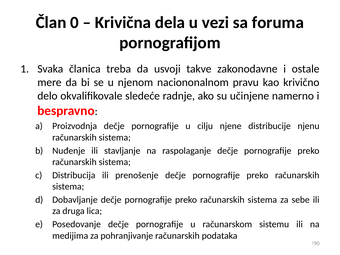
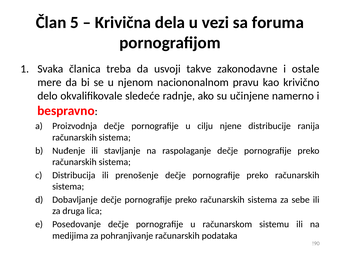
0: 0 -> 5
njenu: njenu -> ranija
